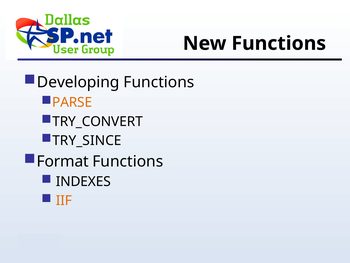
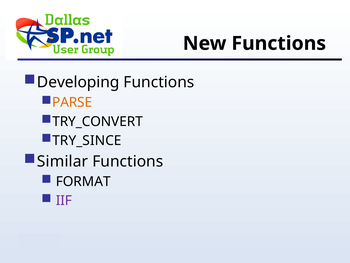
Format: Format -> Similar
INDEXES: INDEXES -> FORMAT
IIF colour: orange -> purple
